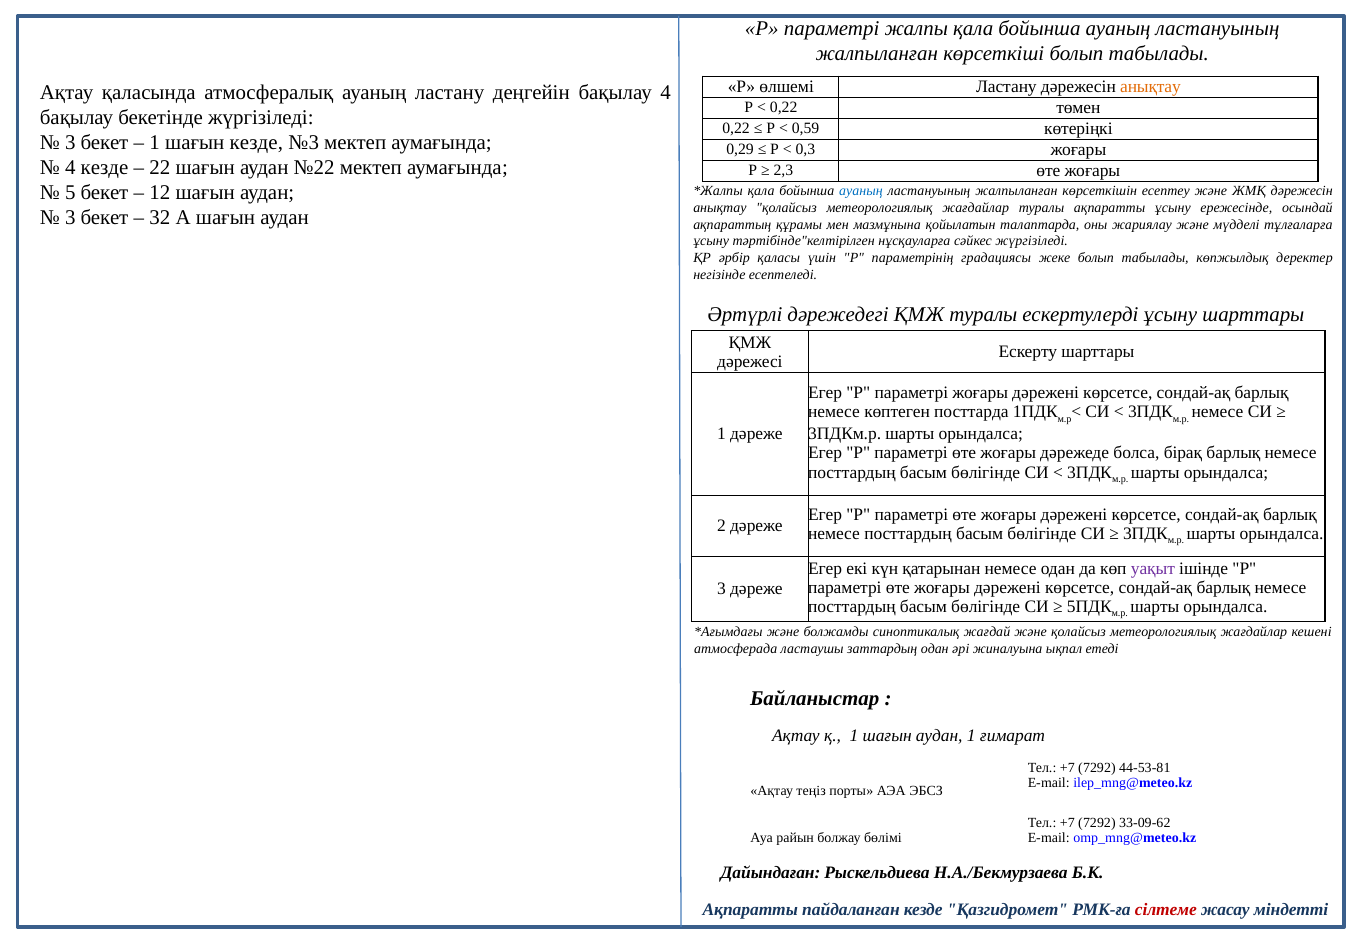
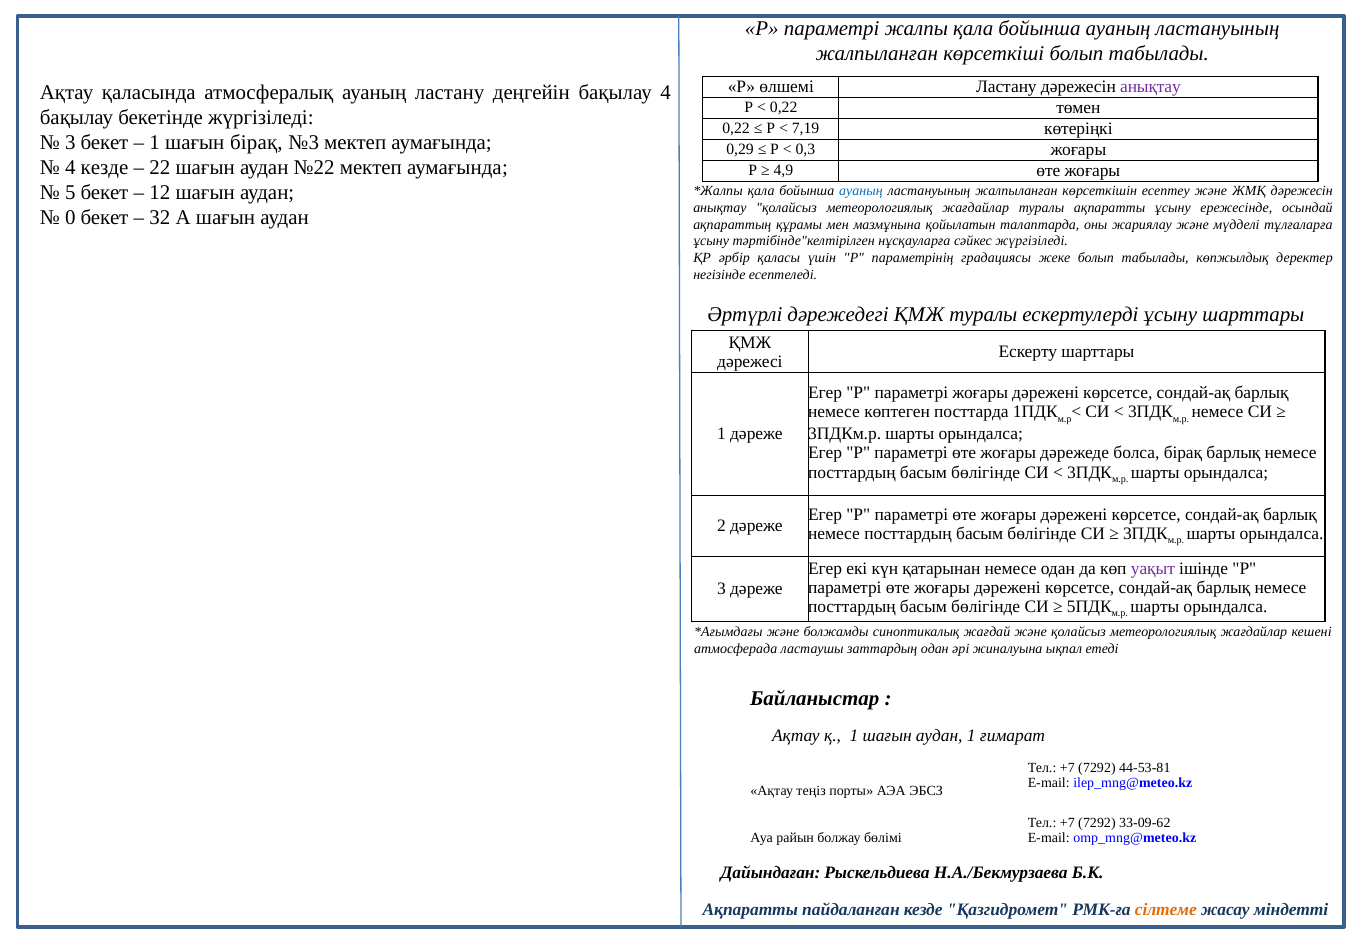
анықтау at (1150, 87) colour: orange -> purple
0,59: 0,59 -> 7,19
шағын кезде: кезде -> бірақ
2,3: 2,3 -> 4,9
3 at (70, 218): 3 -> 0
сілтеме colour: red -> orange
